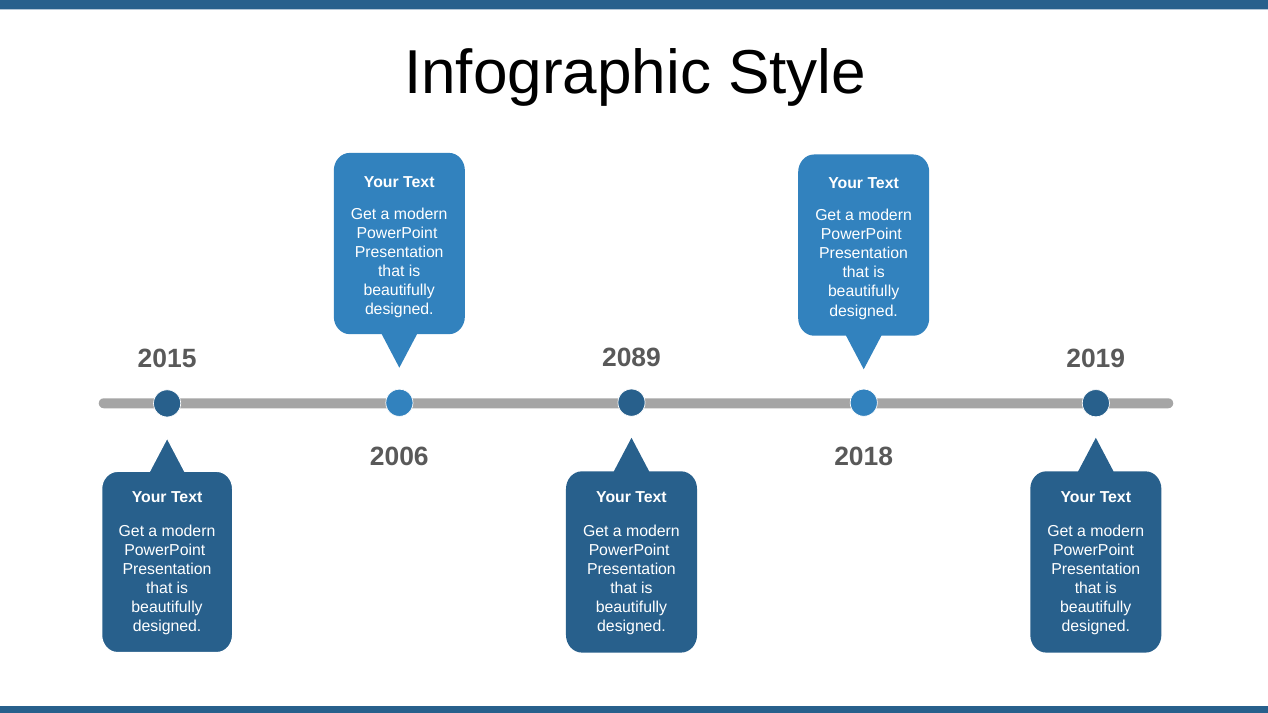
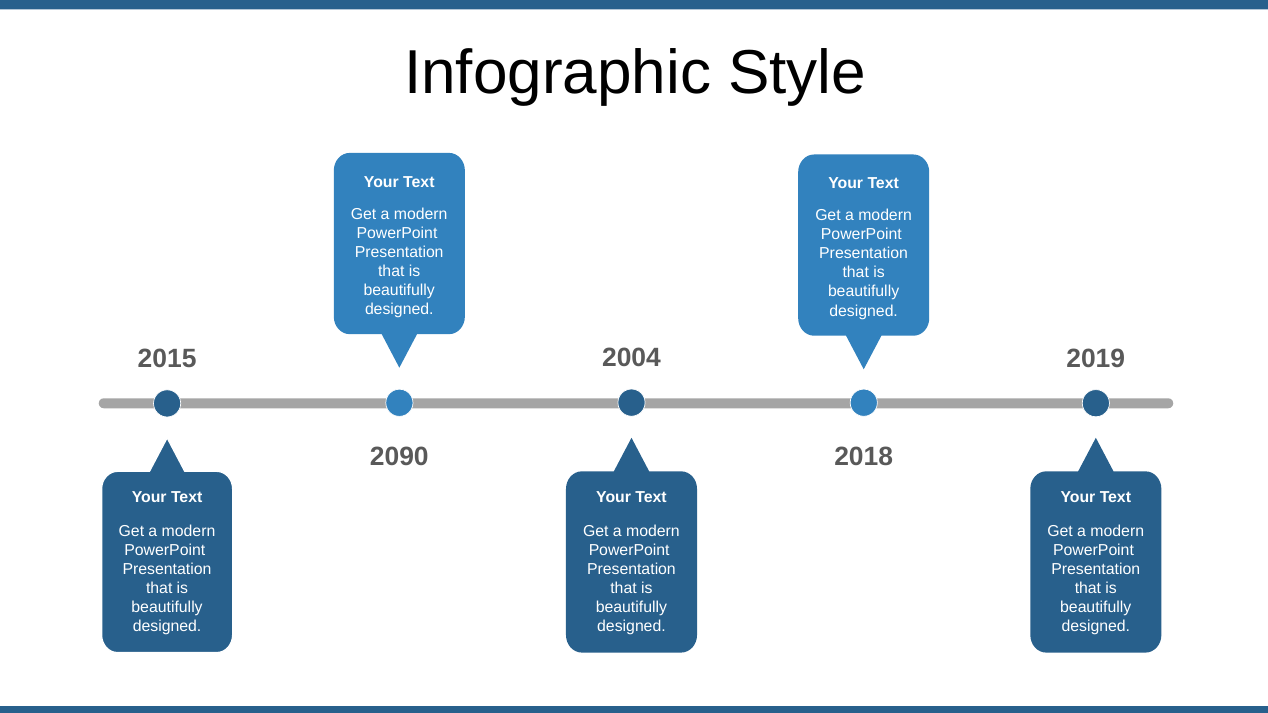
2089: 2089 -> 2004
2006: 2006 -> 2090
